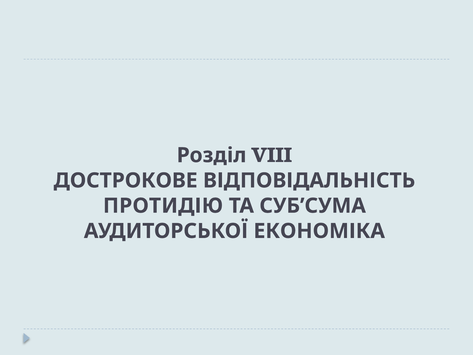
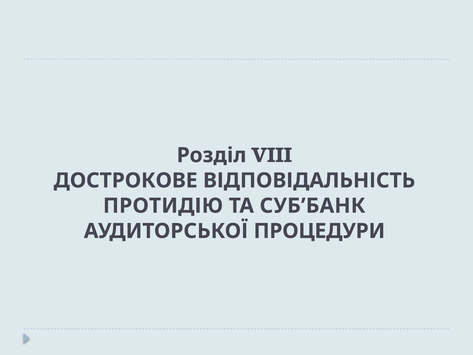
СУБ’СУМА: СУБ’СУМА -> СУБ’БАНК
ЕКОНОМІКА: ЕКОНОМІКА -> ПРОЦЕДУРИ
